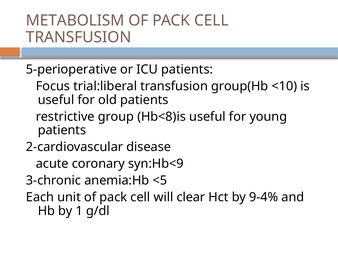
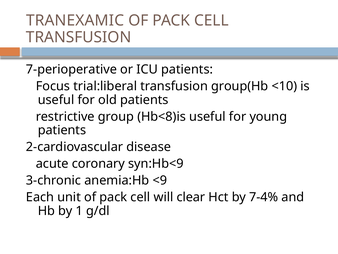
METABOLISM: METABOLISM -> TRANEXAMIC
5-perioperative: 5-perioperative -> 7-perioperative
<5: <5 -> <9
9-4%: 9-4% -> 7-4%
